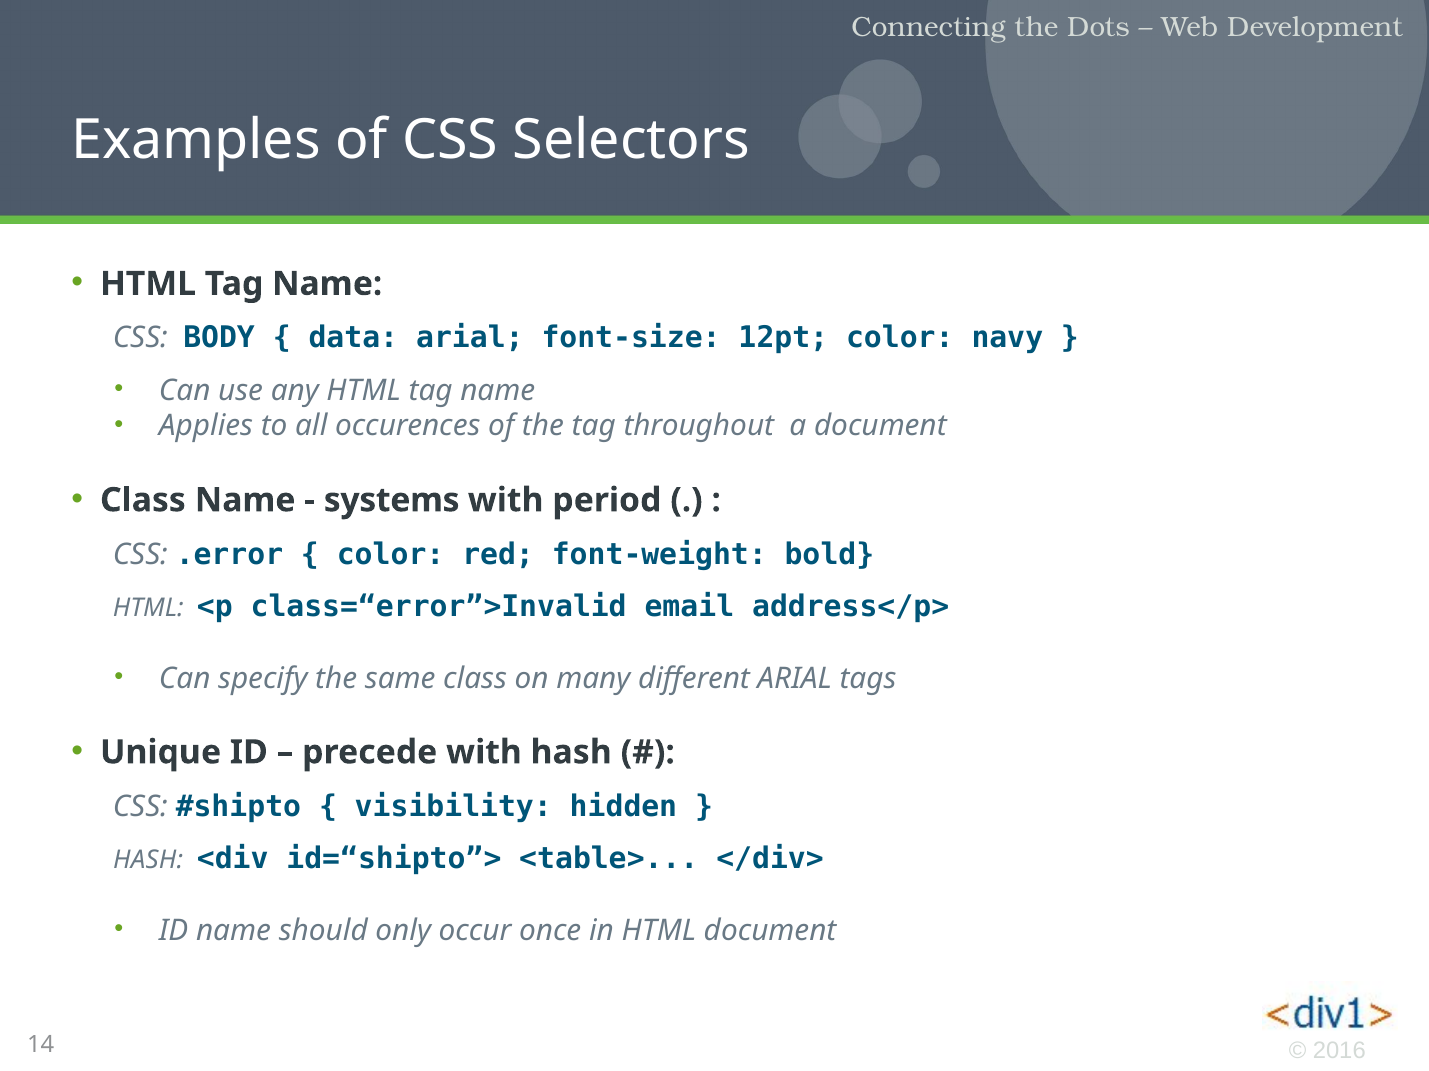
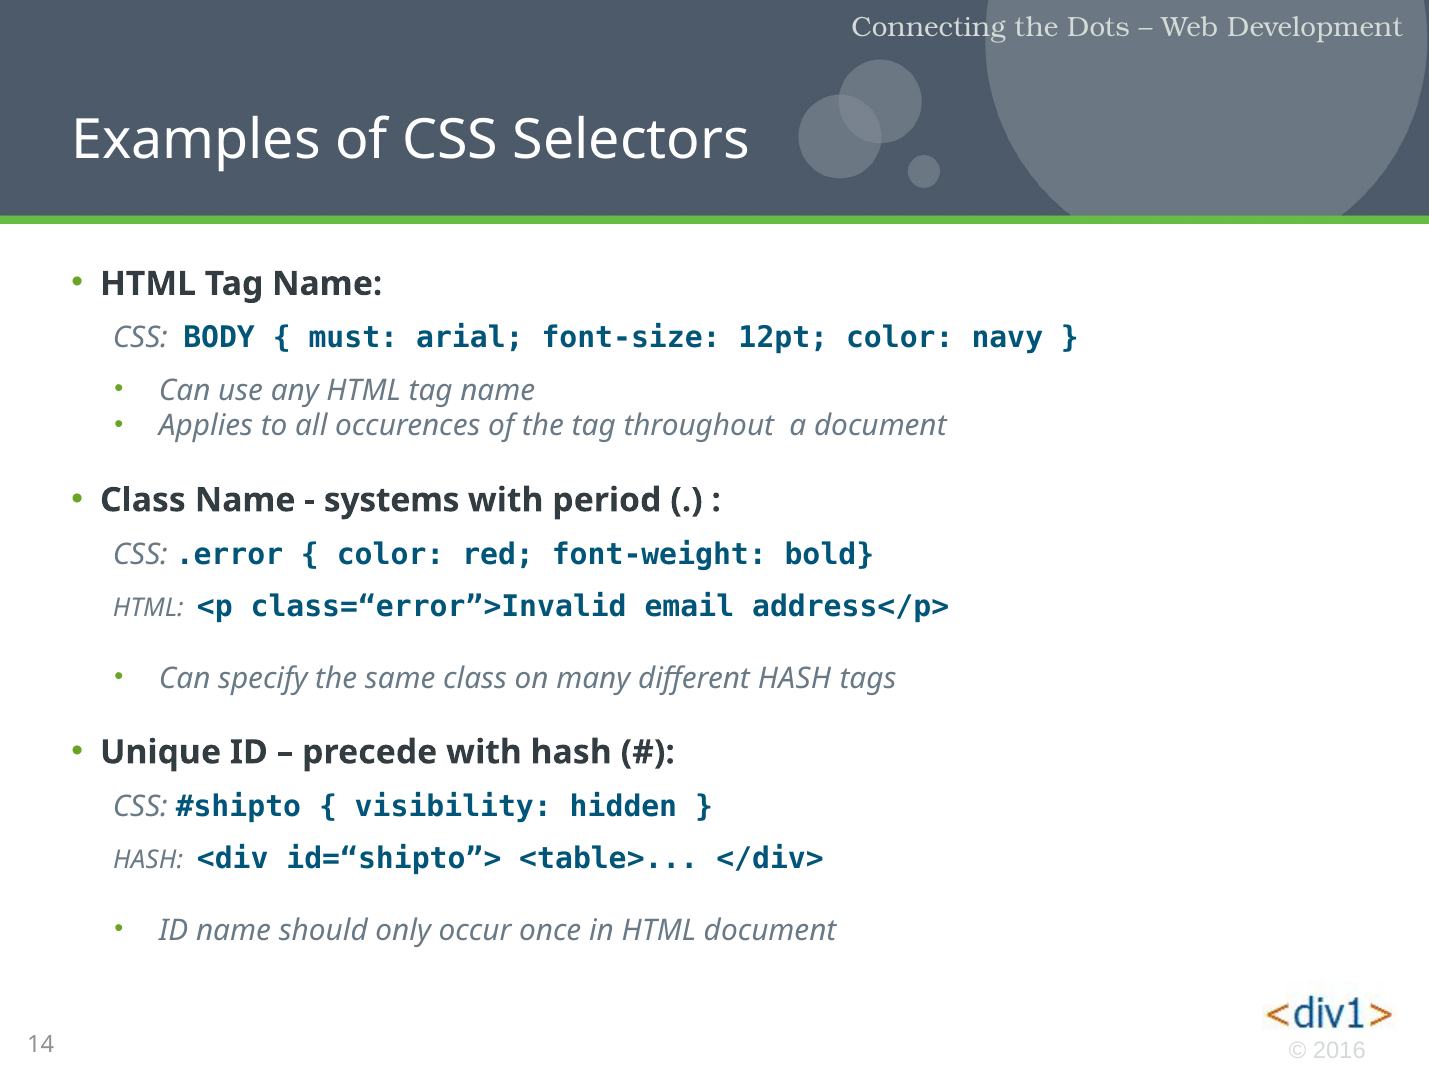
data: data -> must
different ARIAL: ARIAL -> HASH
